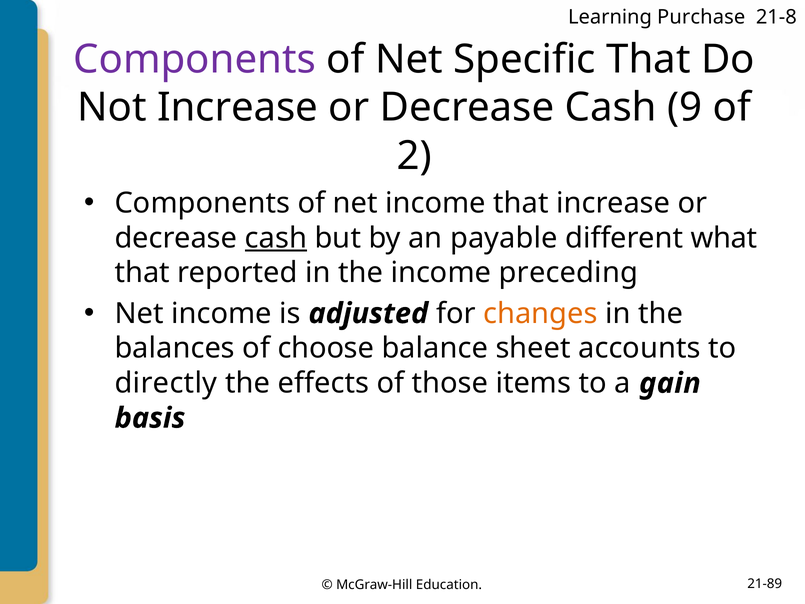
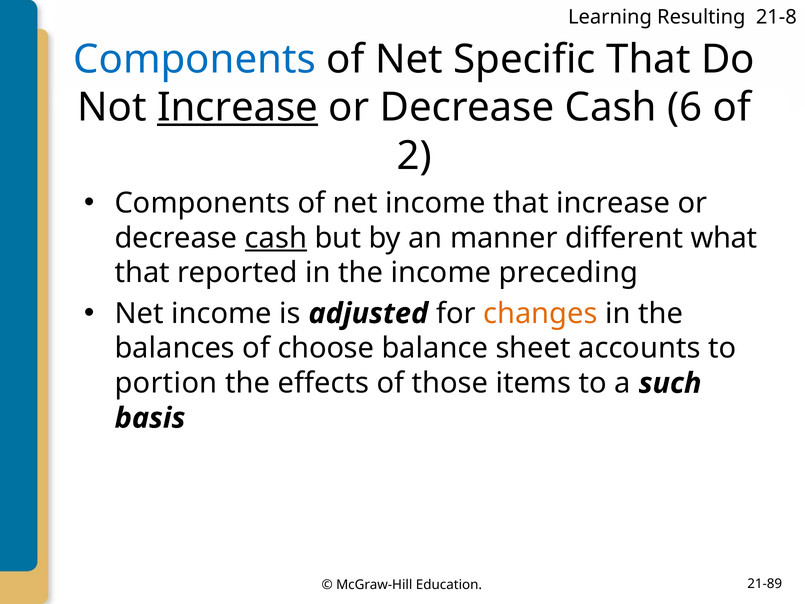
Purchase: Purchase -> Resulting
Components at (195, 59) colour: purple -> blue
Increase at (238, 108) underline: none -> present
9: 9 -> 6
payable: payable -> manner
directly: directly -> portion
gain: gain -> such
